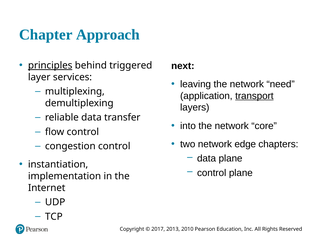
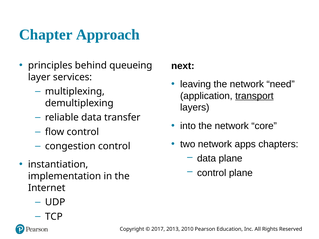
principles underline: present -> none
triggered: triggered -> queueing
edge: edge -> apps
